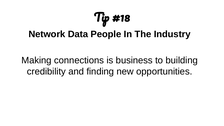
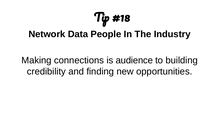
business: business -> audience
